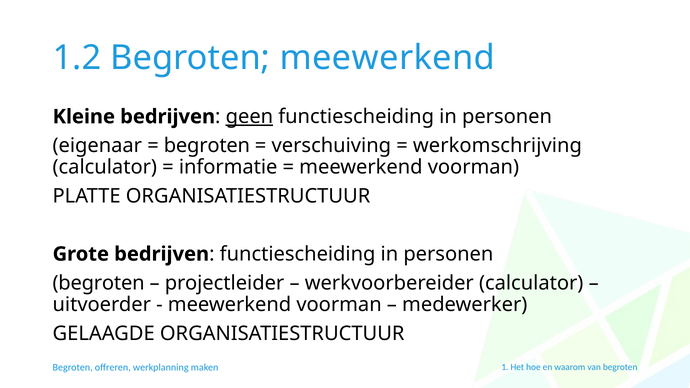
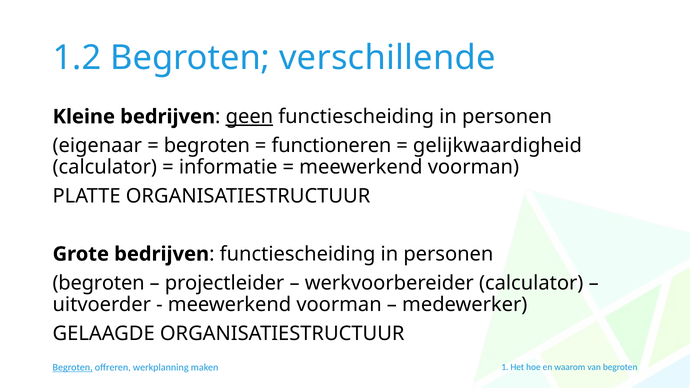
Begroten meewerkend: meewerkend -> verschillende
verschuiving: verschuiving -> functioneren
werkomschrijving: werkomschrijving -> gelijkwaardigheid
Begroten at (73, 368) underline: none -> present
